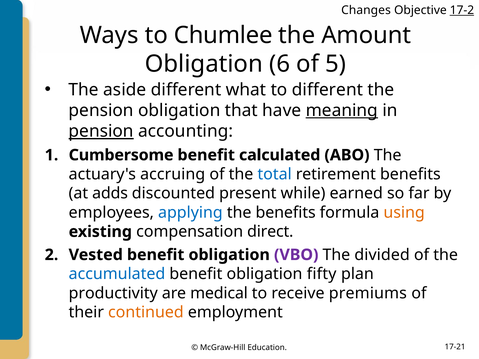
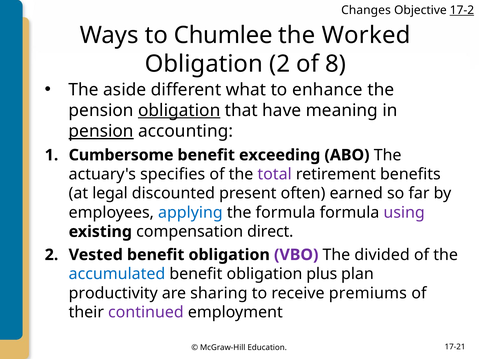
Amount: Amount -> Worked
Obligation 6: 6 -> 2
5: 5 -> 8
to different: different -> enhance
obligation at (179, 111) underline: none -> present
meaning underline: present -> none
calculated: calculated -> exceeding
accruing: accruing -> specifies
total colour: blue -> purple
adds: adds -> legal
while: while -> often
the benefits: benefits -> formula
using colour: orange -> purple
fifty: fifty -> plus
medical: medical -> sharing
continued colour: orange -> purple
